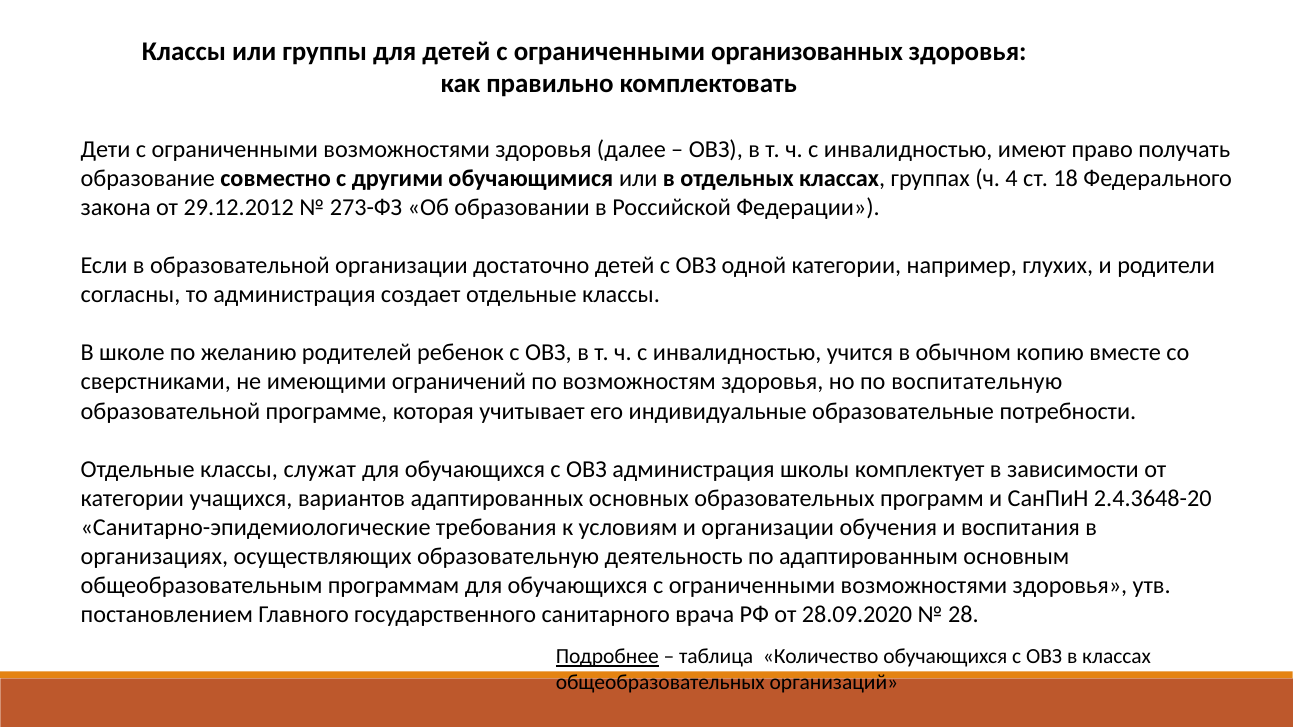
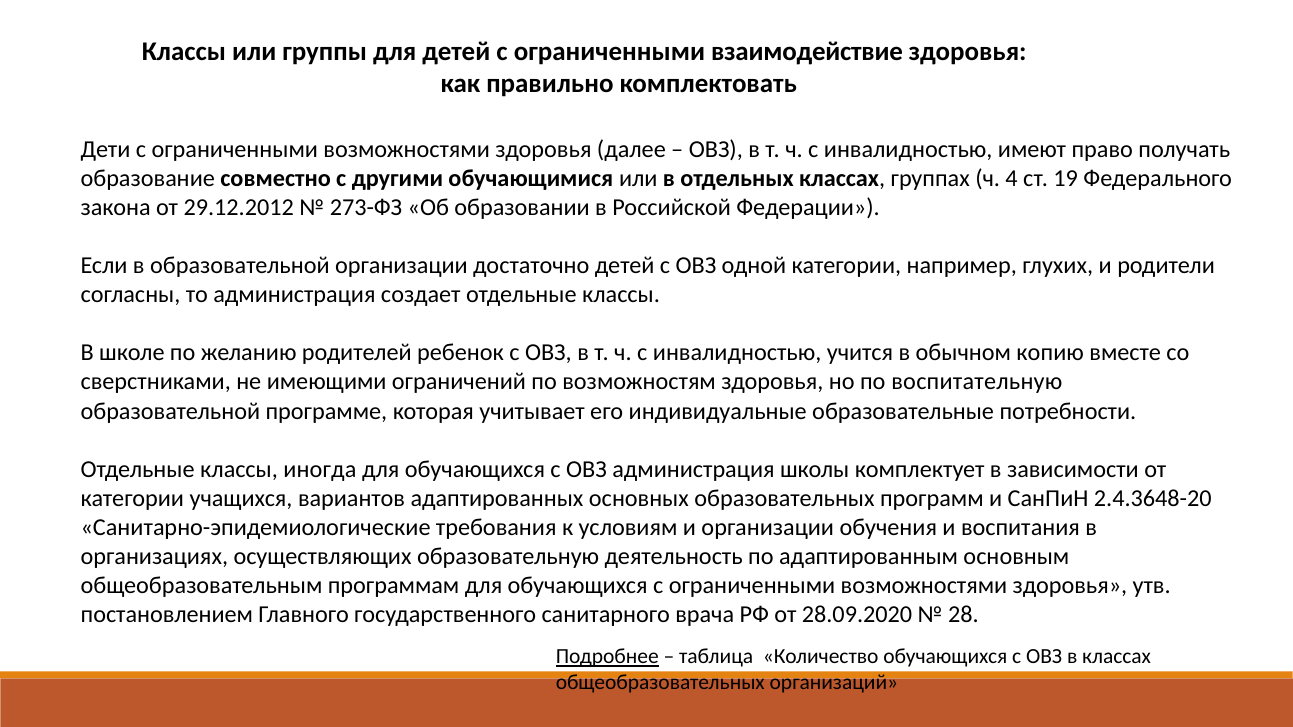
организованных: организованных -> взаимодействие
18: 18 -> 19
служат: служат -> иногда
